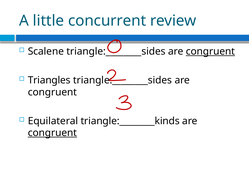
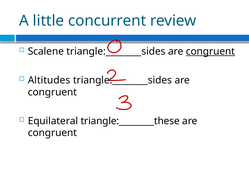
Triangles: Triangles -> Altitudes
triangle:________kinds: triangle:________kinds -> triangle:________these
congruent at (52, 133) underline: present -> none
